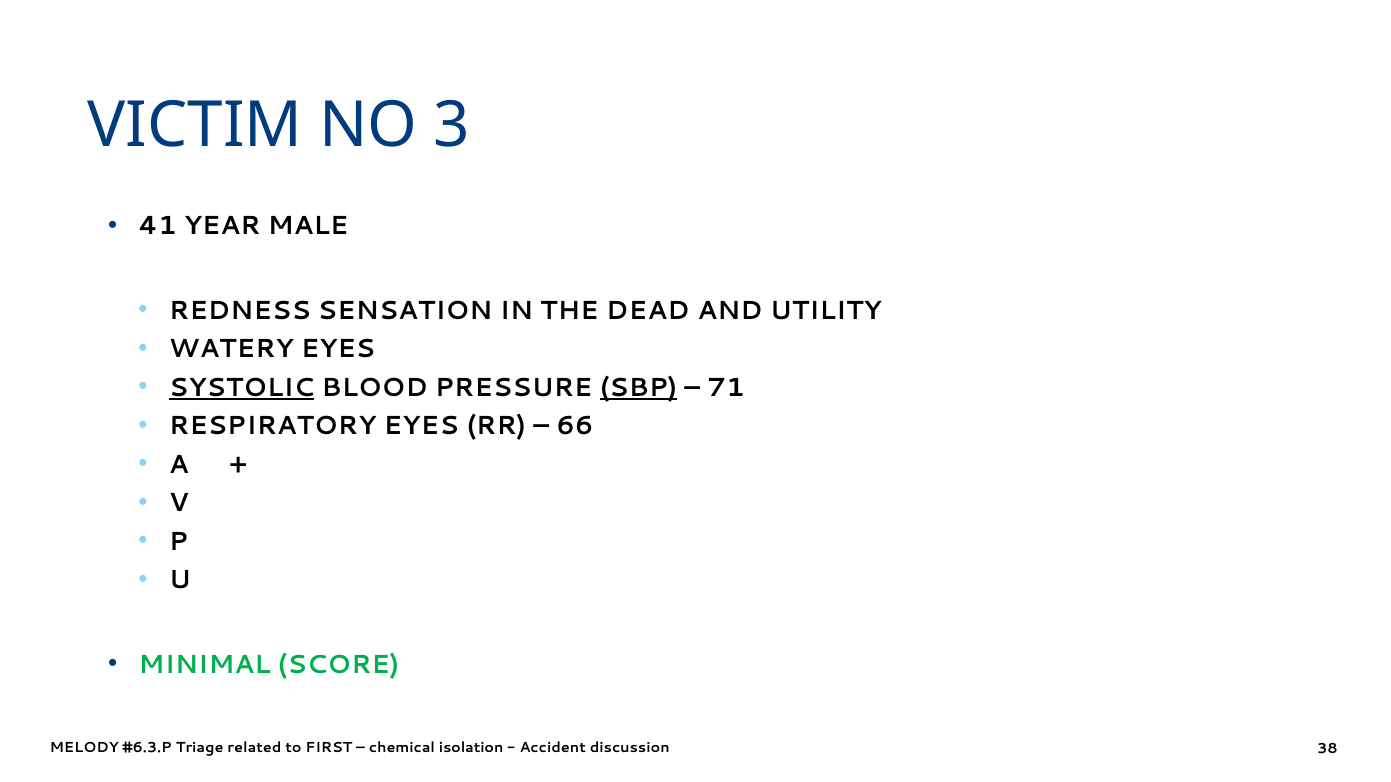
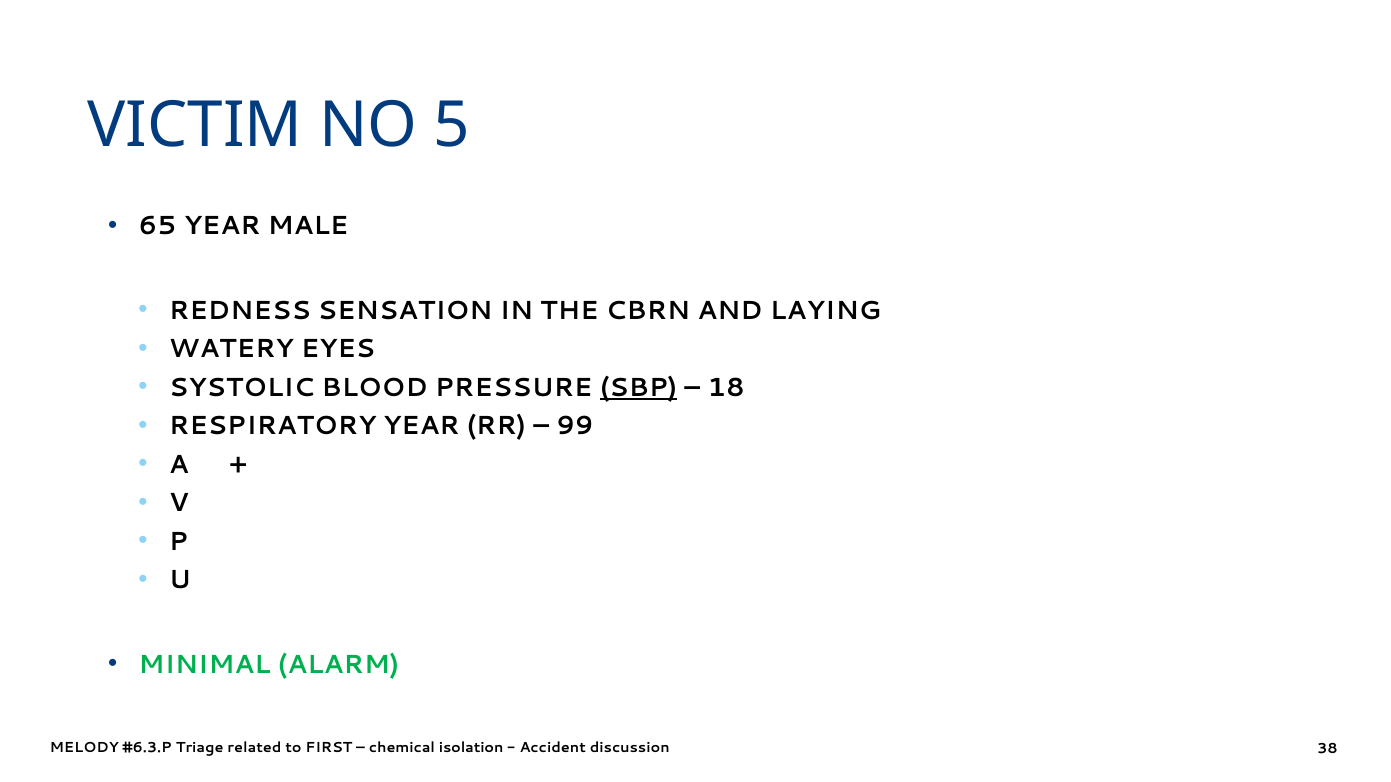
3: 3 -> 5
41: 41 -> 65
DEAD: DEAD -> CBRN
UTILITY: UTILITY -> LAYING
SYSTOLIC underline: present -> none
71: 71 -> 18
RESPIRATORY EYES: EYES -> YEAR
66: 66 -> 99
SCORE: SCORE -> ALARM
